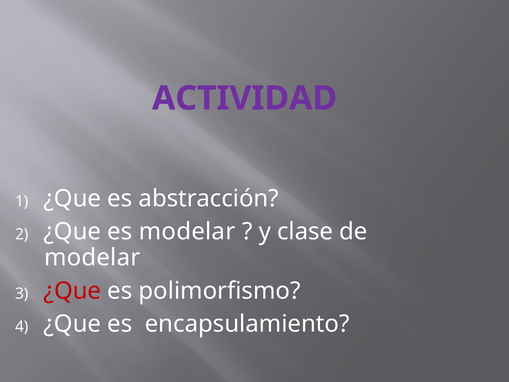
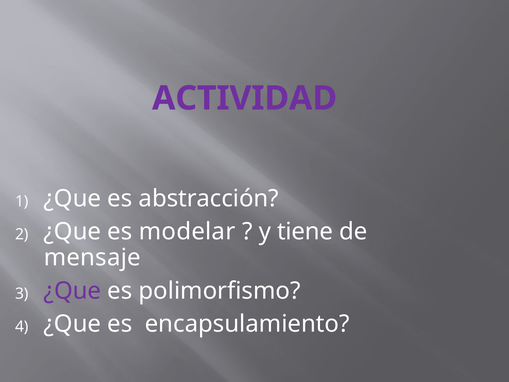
clase: clase -> tiene
modelar at (92, 257): modelar -> mensaje
¿Que at (72, 291) colour: red -> purple
